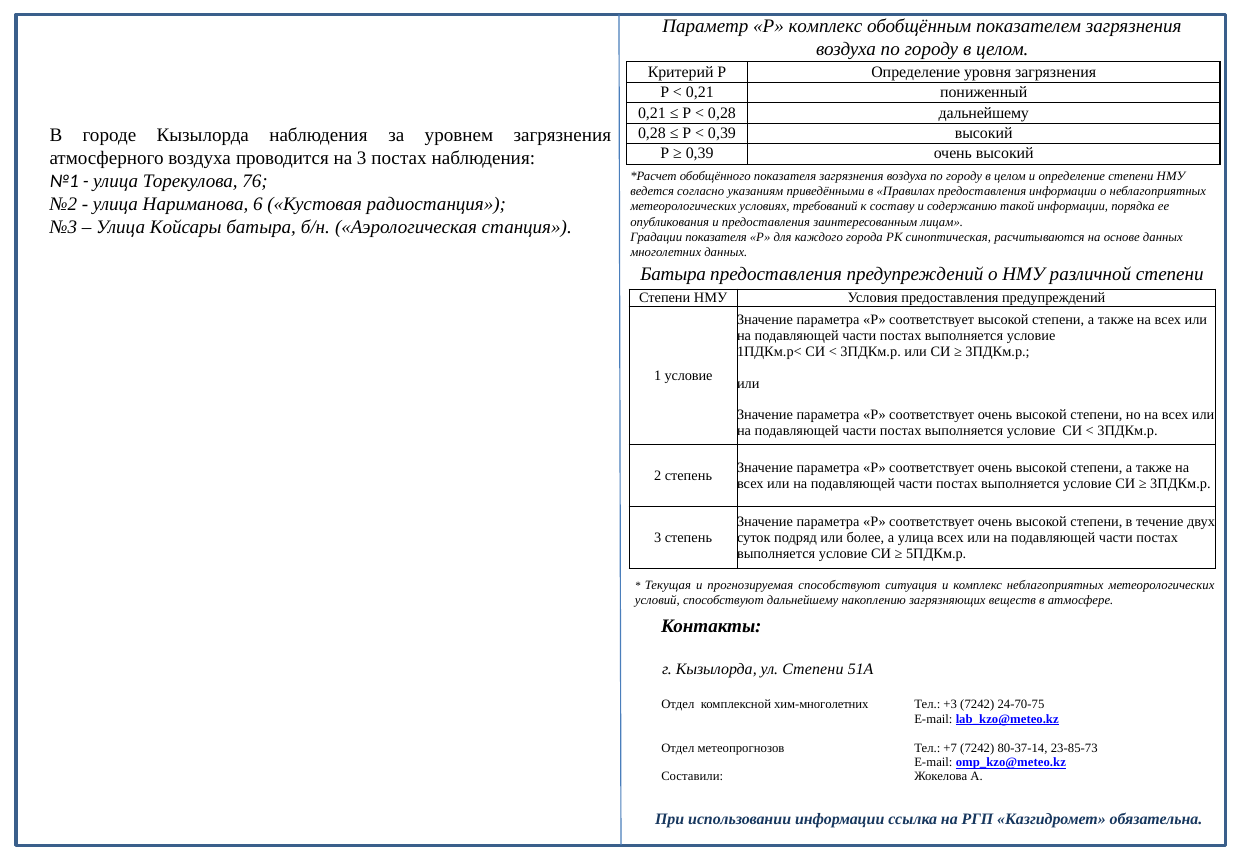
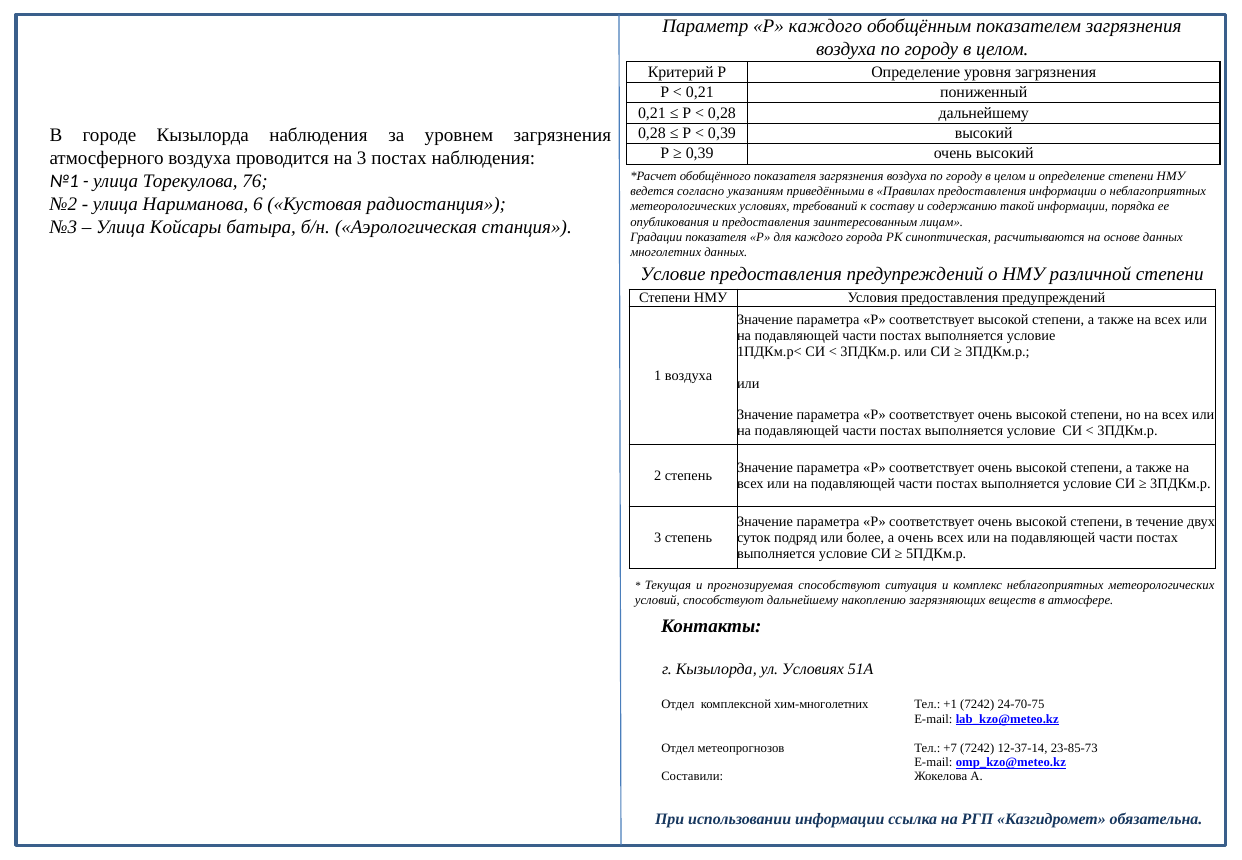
Р комплекс: комплекс -> каждого
Батыра at (673, 274): Батыра -> Условие
1 условие: условие -> воздуха
а улица: улица -> очень
ул Степени: Степени -> Условиях
+3: +3 -> +1
80-37-14: 80-37-14 -> 12-37-14
